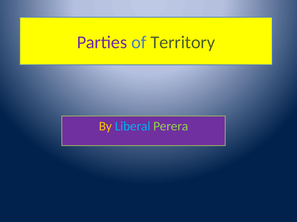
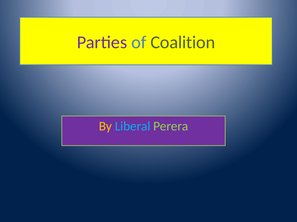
Territory: Territory -> Coalition
